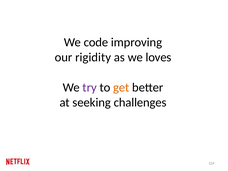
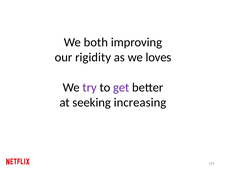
code: code -> both
get colour: orange -> purple
challenges: challenges -> increasing
